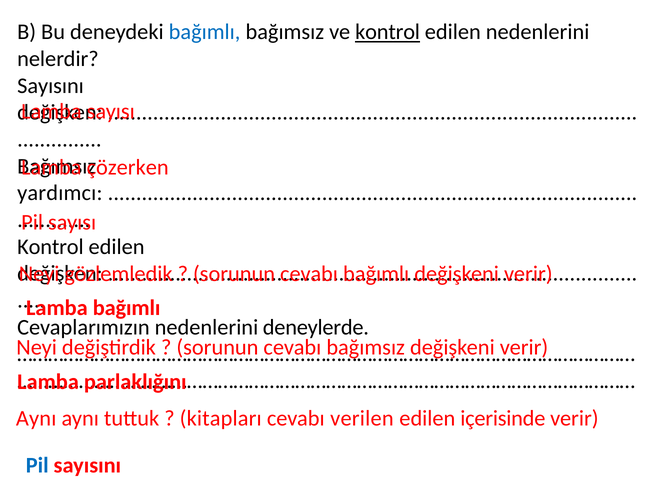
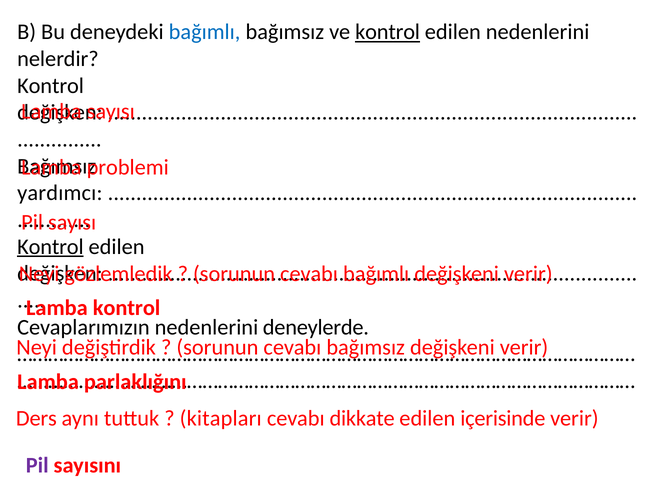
Sayısını at (50, 86): Sayısını -> Kontrol
çözerken: çözerken -> problemi
Kontrol at (50, 247) underline: none -> present
bağımlı at (127, 308): bağımlı -> kontrol
Aynı at (36, 419): Aynı -> Ders
verilen: verilen -> dikkate
Pil at (37, 465) colour: blue -> purple
